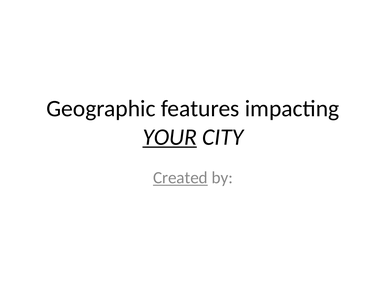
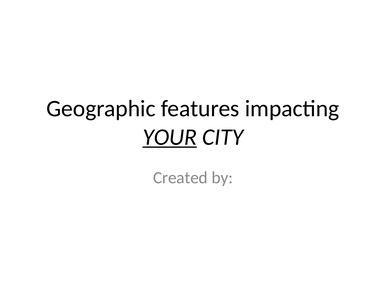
Created underline: present -> none
